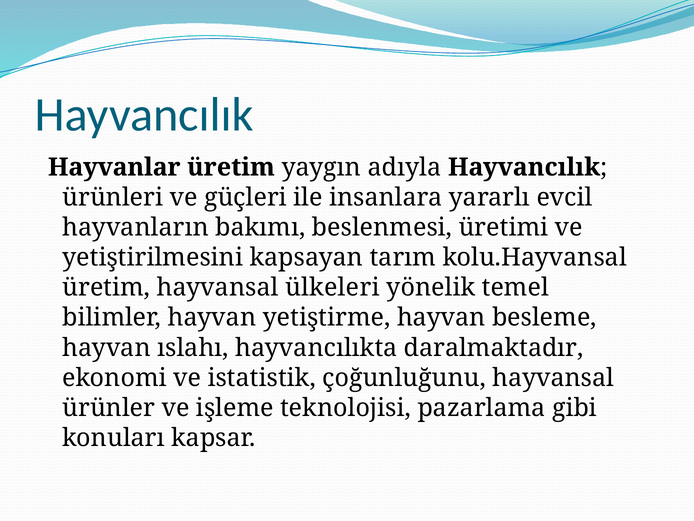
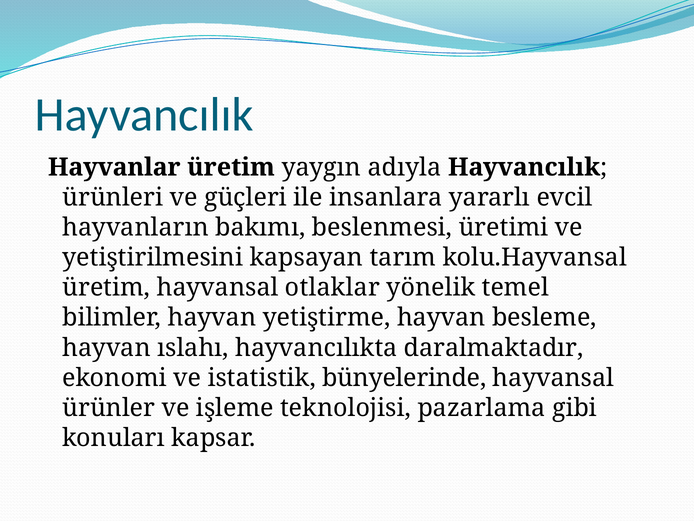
ülkeleri: ülkeleri -> otlaklar
çoğunluğunu: çoğunluğunu -> bünyelerinde
